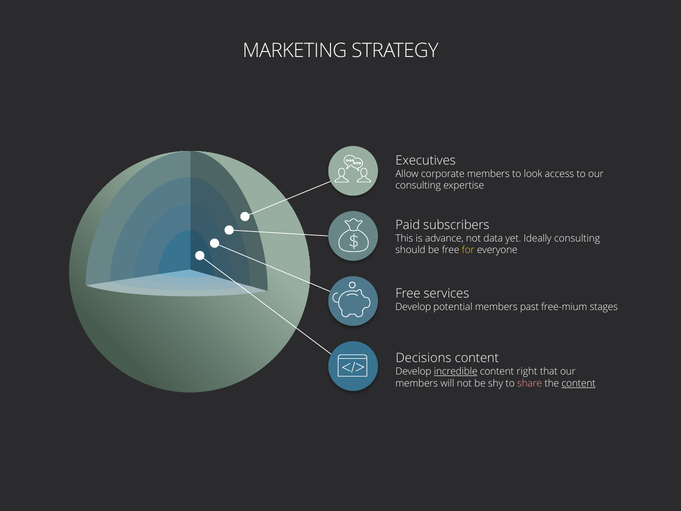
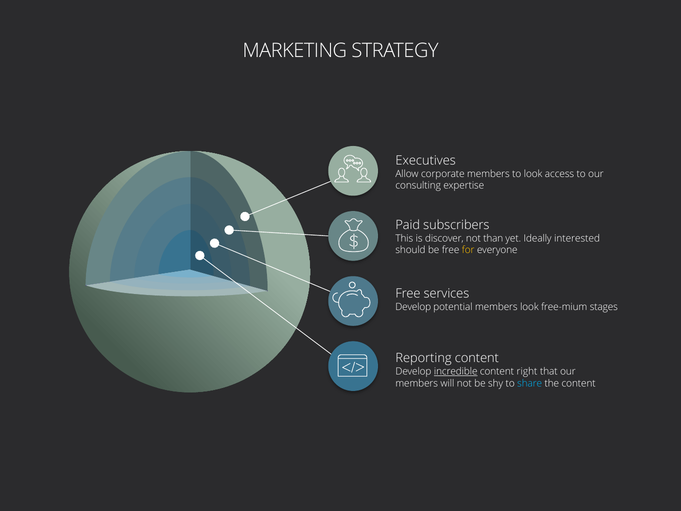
advance: advance -> discover
data: data -> than
Ideally consulting: consulting -> interested
members past: past -> look
Decisions: Decisions -> Reporting
share colour: pink -> light blue
content at (579, 383) underline: present -> none
